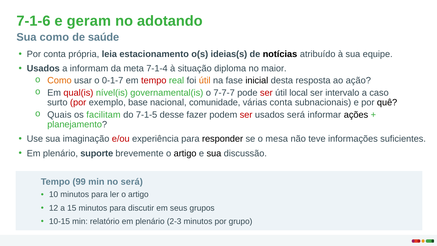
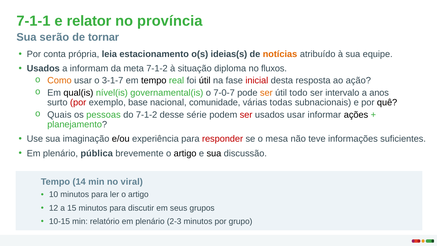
7-1-6: 7-1-6 -> 7-1-1
geram: geram -> relator
adotando: adotando -> província
Sua como: como -> serão
saúde: saúde -> tornar
notícias colour: black -> orange
meta 7-1-4: 7-1-4 -> 7-1-2
maior: maior -> fluxos
0-1-7: 0-1-7 -> 3-1-7
tempo at (154, 81) colour: red -> black
útil at (205, 81) colour: orange -> black
inicial colour: black -> red
qual(is colour: red -> black
7-7-7: 7-7-7 -> 7-0-7
ser at (266, 93) colour: red -> orange
local: local -> todo
caso: caso -> anos
várias conta: conta -> todas
facilitam: facilitam -> pessoas
do 7-1-5: 7-1-5 -> 7-1-2
fazer: fazer -> série
usados será: será -> usar
e/ou colour: red -> black
responder colour: black -> red
suporte: suporte -> pública
99: 99 -> 14
no será: será -> viral
